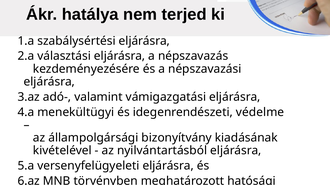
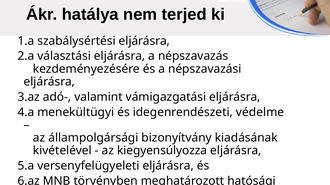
nyilvántartásból: nyilvántartásból -> kiegyensúlyozza
